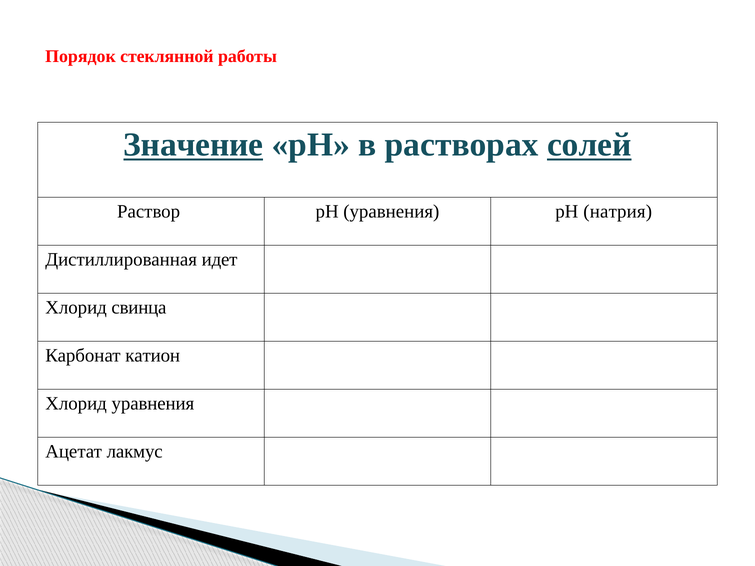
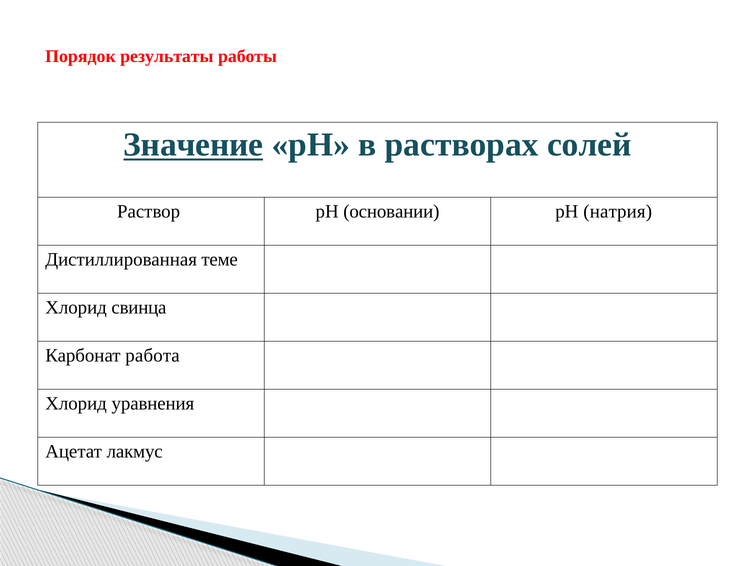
стеклянной: стеклянной -> результаты
солей underline: present -> none
рН уравнения: уравнения -> основании
идет: идет -> теме
катион: катион -> работа
